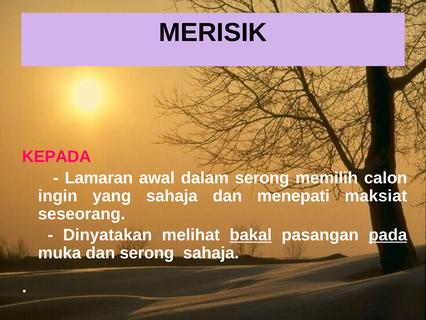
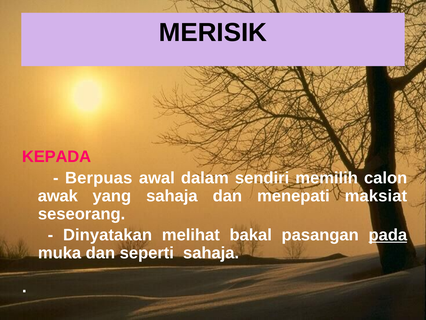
Lamaran: Lamaran -> Berpuas
dalam serong: serong -> sendiri
ingin: ingin -> awak
bakal underline: present -> none
dan serong: serong -> seperti
